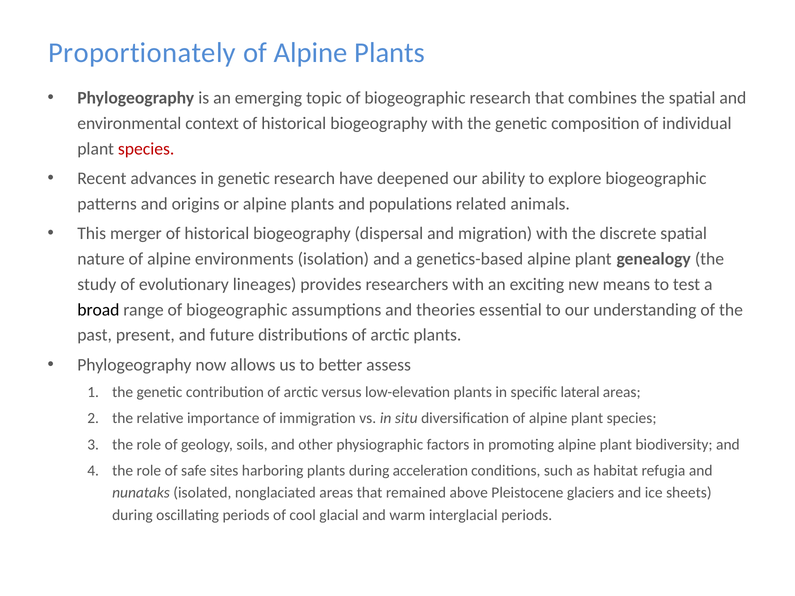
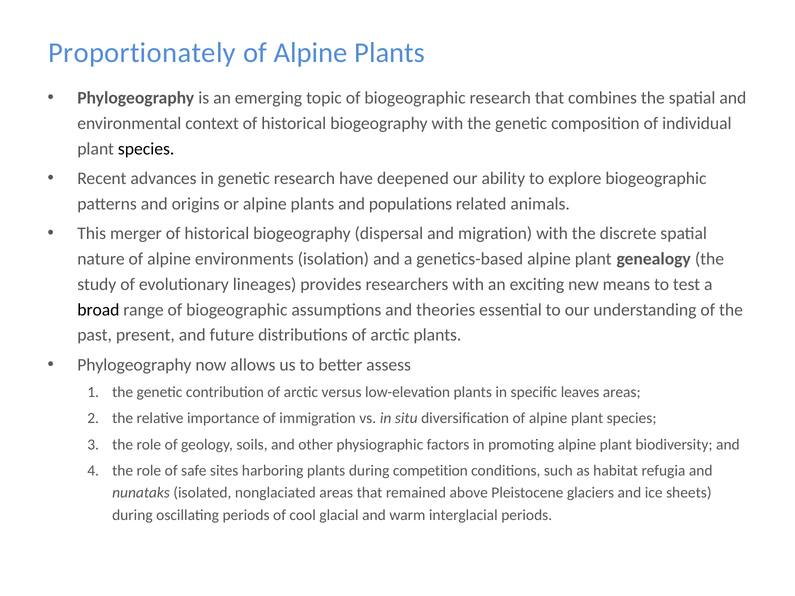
species at (146, 149) colour: red -> black
lateral: lateral -> leaves
acceleration: acceleration -> competition
